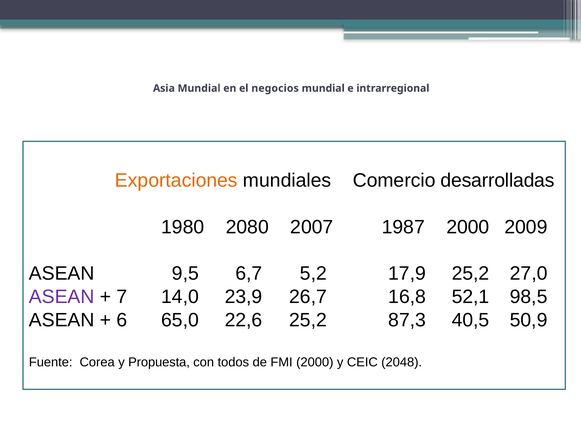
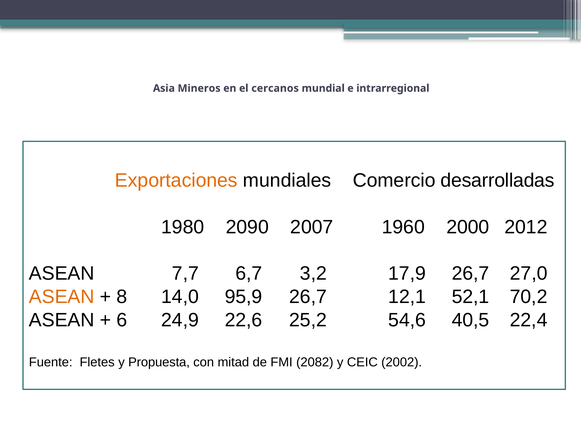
Asia Mundial: Mundial -> Mineros
negocios: negocios -> cercanos
2080: 2080 -> 2090
1987: 1987 -> 1960
2009: 2009 -> 2012
9,5: 9,5 -> 7,7
5,2: 5,2 -> 3,2
17,9 25,2: 25,2 -> 26,7
ASEAN at (62, 297) colour: purple -> orange
7: 7 -> 8
23,9: 23,9 -> 95,9
16,8: 16,8 -> 12,1
98,5: 98,5 -> 70,2
65,0: 65,0 -> 24,9
87,3: 87,3 -> 54,6
50,9: 50,9 -> 22,4
Corea: Corea -> Fletes
todos: todos -> mitad
FMI 2000: 2000 -> 2082
2048: 2048 -> 2002
